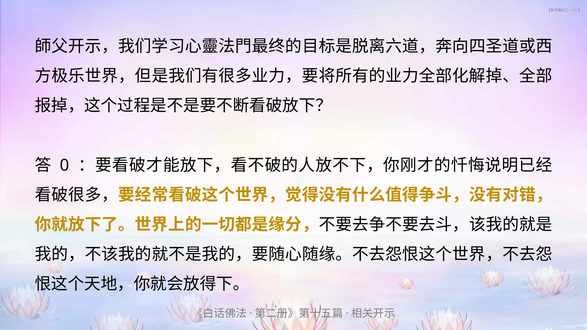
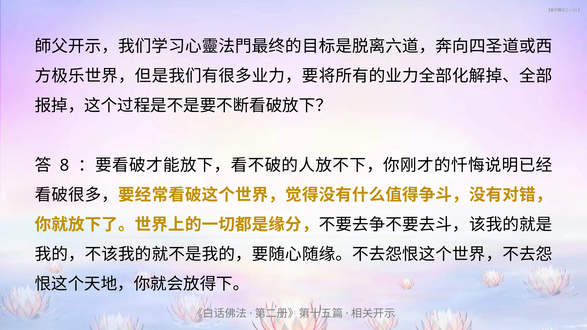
0: 0 -> 8
